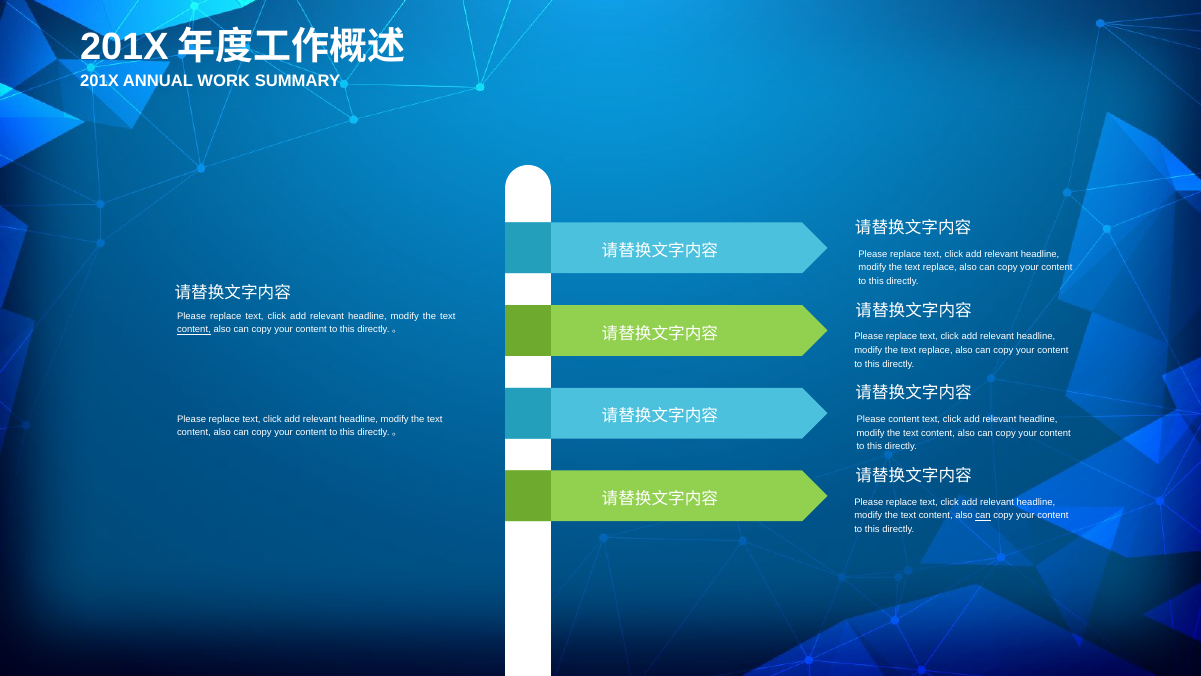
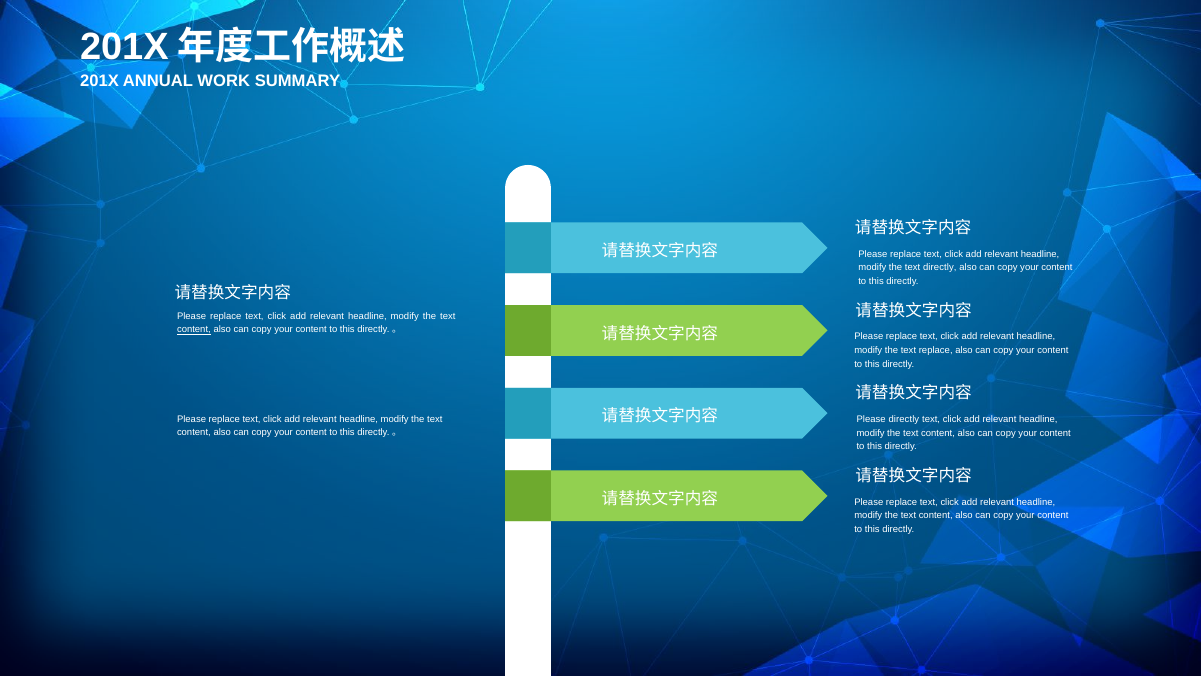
replace at (940, 268): replace -> directly
Please content: content -> directly
can at (983, 515) underline: present -> none
